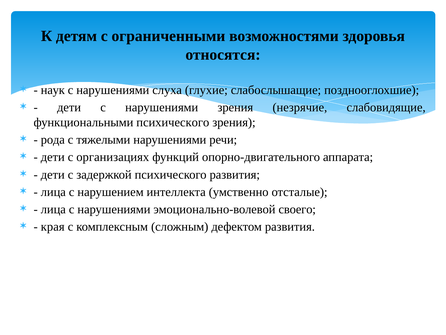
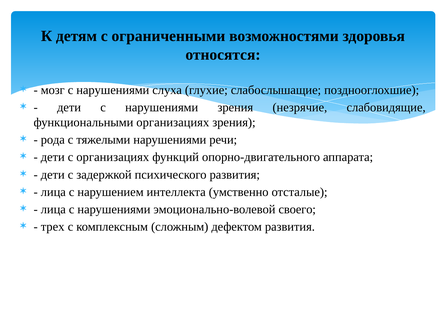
наук: наук -> мозг
функциональными психического: психического -> организациях
края: края -> трех
